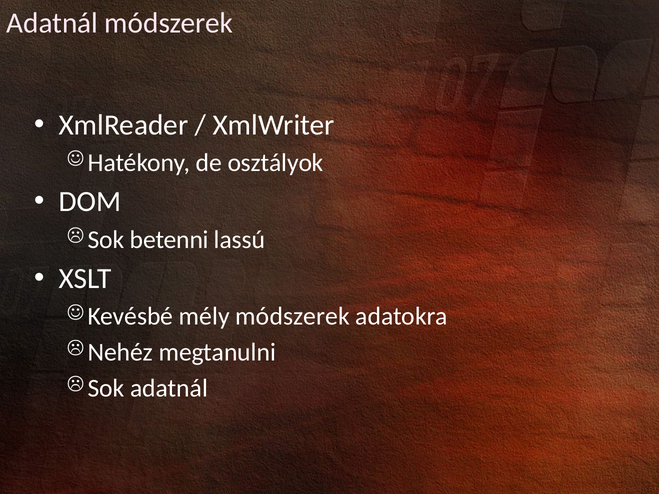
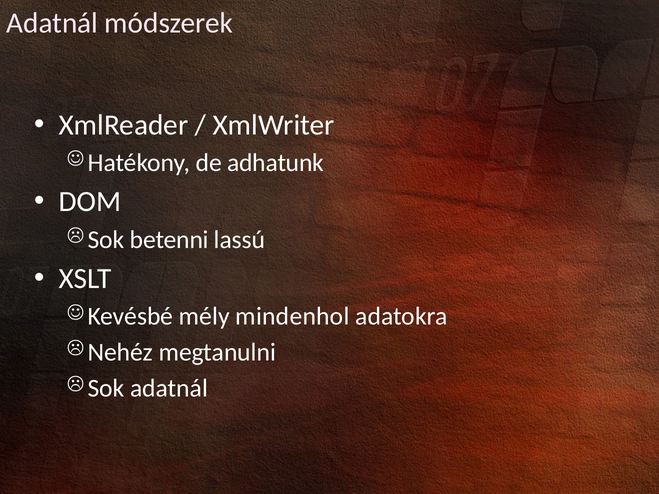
osztályok: osztályok -> adhatunk
mély módszerek: módszerek -> mindenhol
